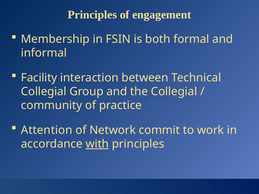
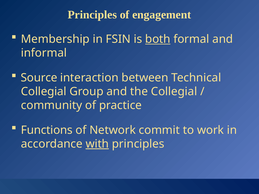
both underline: none -> present
Facility: Facility -> Source
Attention: Attention -> Functions
